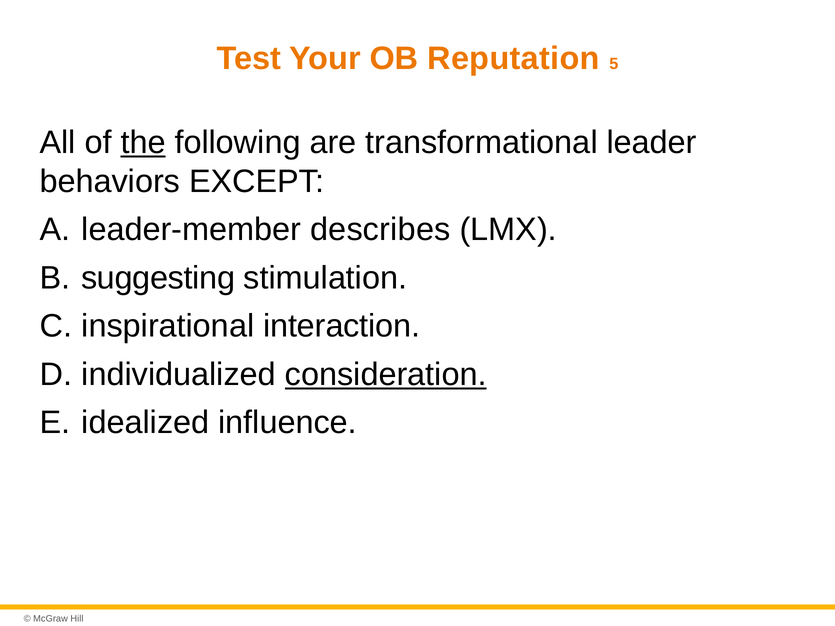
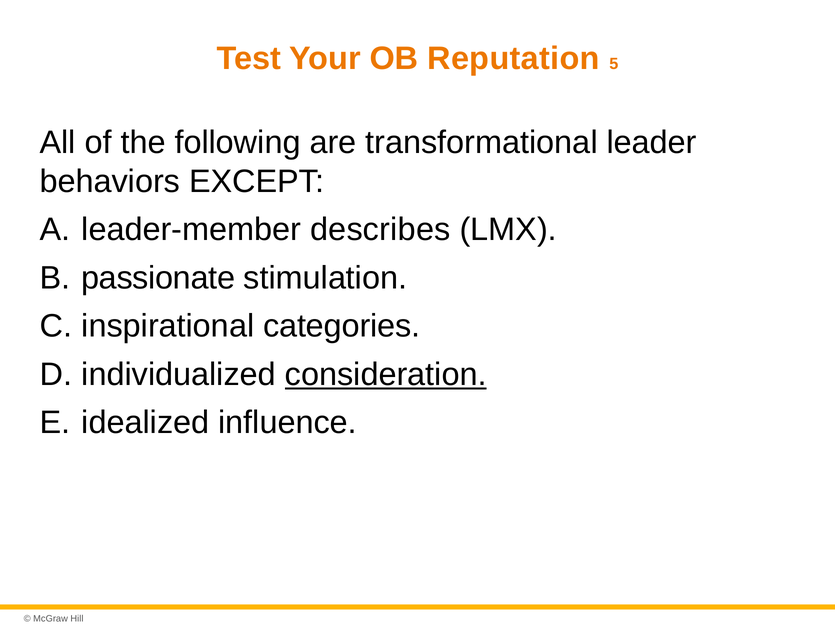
the underline: present -> none
suggesting: suggesting -> passionate
interaction: interaction -> categories
